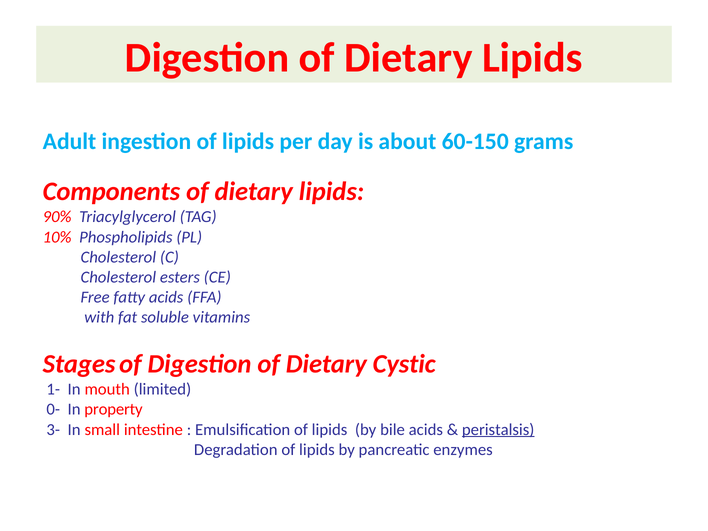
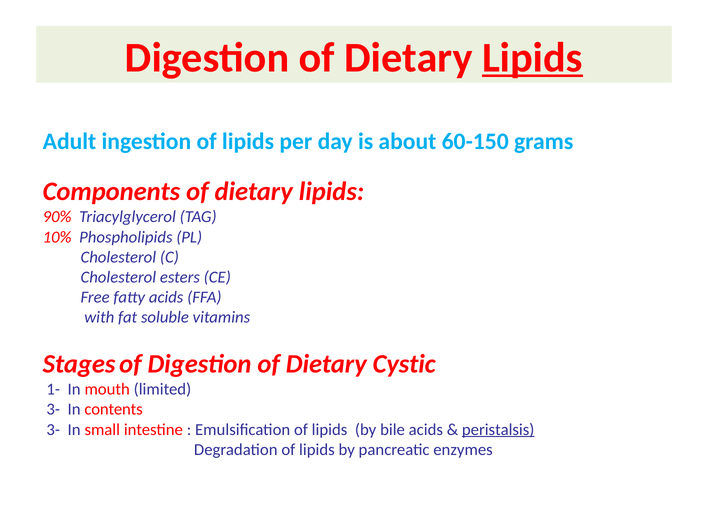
Lipids at (532, 58) underline: none -> present
0- at (53, 409): 0- -> 3-
property: property -> contents
